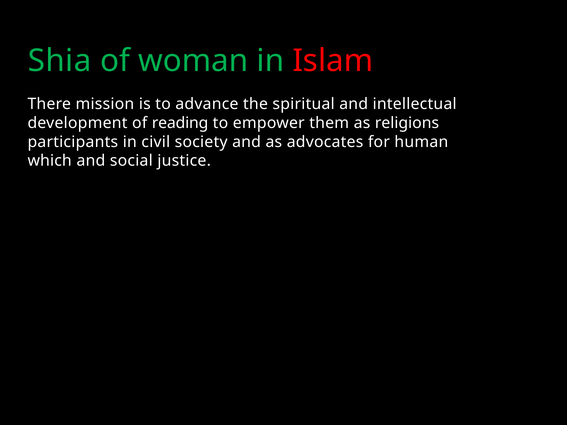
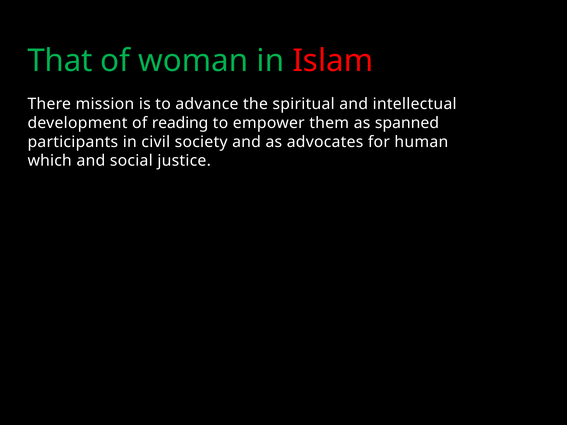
Shia: Shia -> That
religions: religions -> spanned
